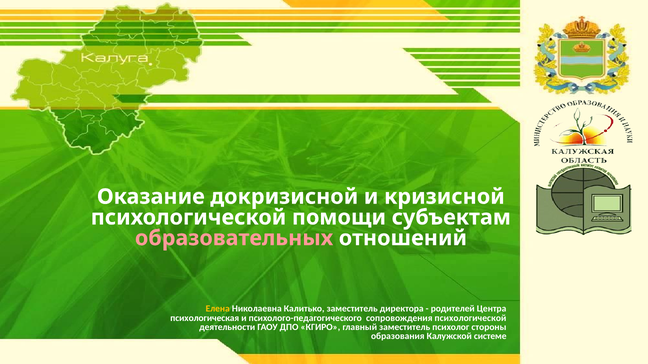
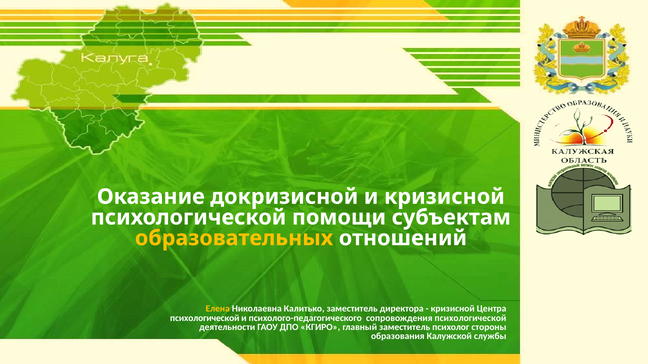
образовательных colour: pink -> yellow
родителей at (453, 309): родителей -> кризисной
психологическая at (205, 318): психологическая -> психологической
системе: системе -> службы
